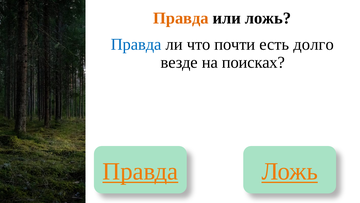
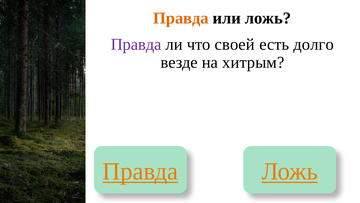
Правда at (136, 44) colour: blue -> purple
почти: почти -> своей
поисках: поисках -> хитрым
